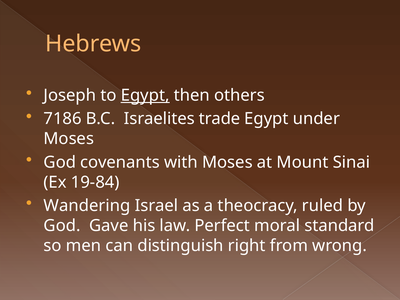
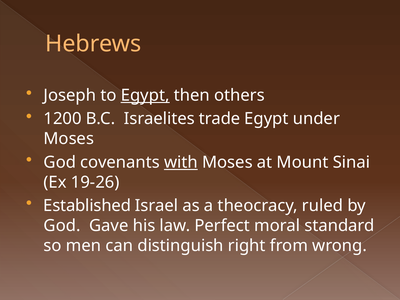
7186: 7186 -> 1200
with underline: none -> present
19-84: 19-84 -> 19-26
Wandering: Wandering -> Established
